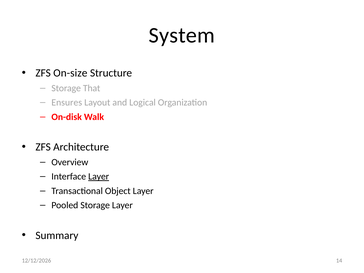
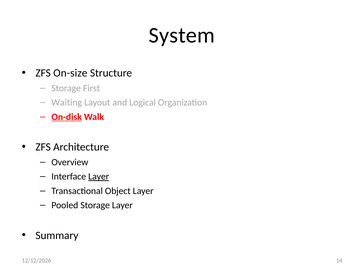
That: That -> First
Ensures: Ensures -> Waiting
On-disk underline: none -> present
